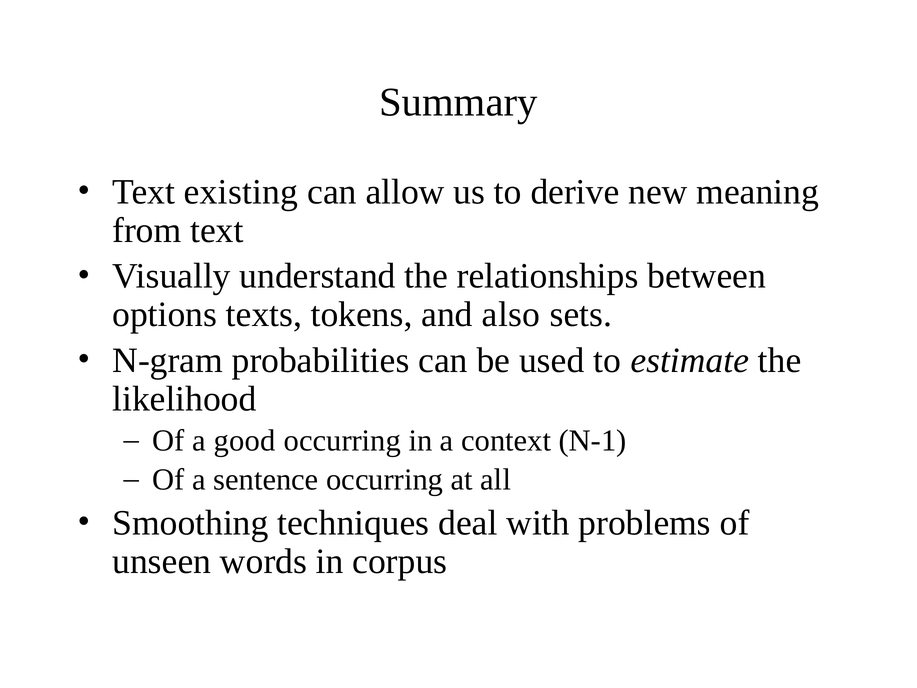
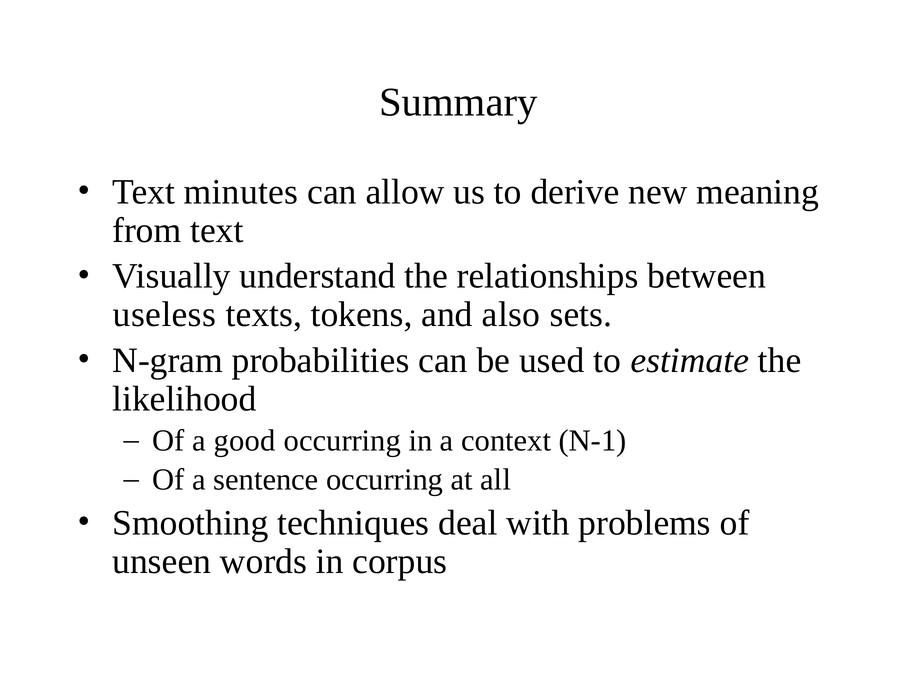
existing: existing -> minutes
options: options -> useless
